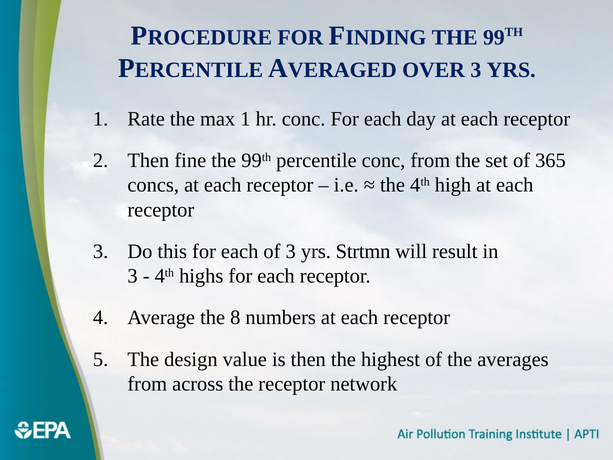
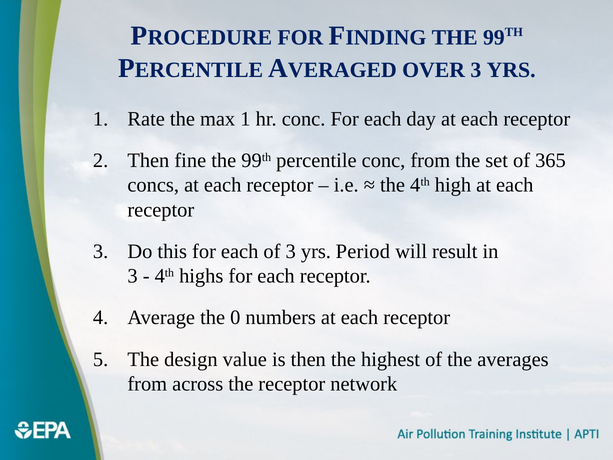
Strtmn: Strtmn -> Period
8: 8 -> 0
